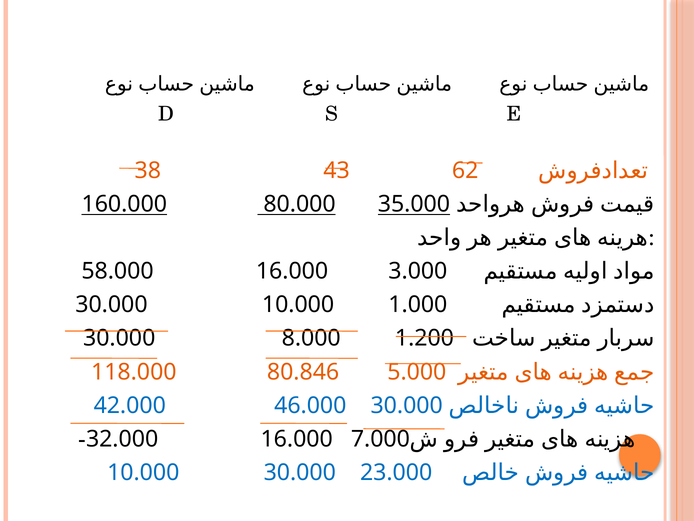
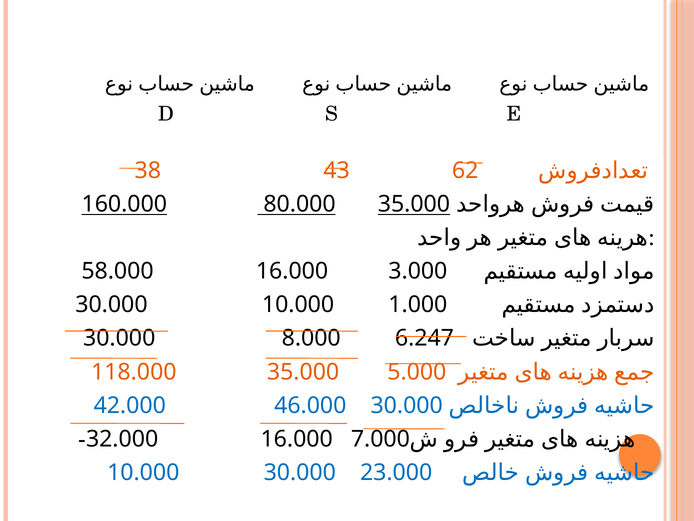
1.200: 1.200 -> 6.247
80.846 at (303, 372): 80.846 -> 35.000
